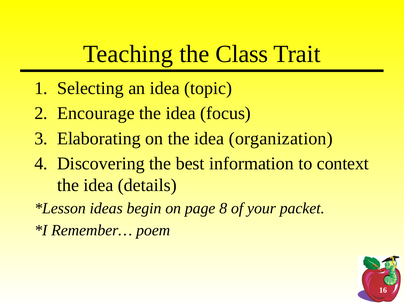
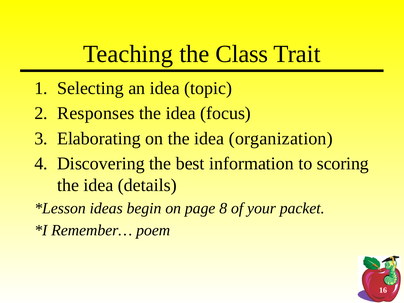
Encourage: Encourage -> Responses
context: context -> scoring
